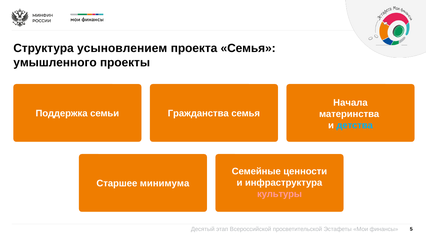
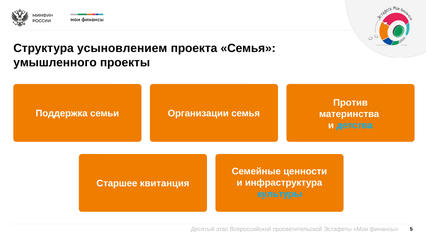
Начала: Начала -> Против
Гражданства: Гражданства -> Организации
минимума: минимума -> квитанция
культуры colour: pink -> light blue
